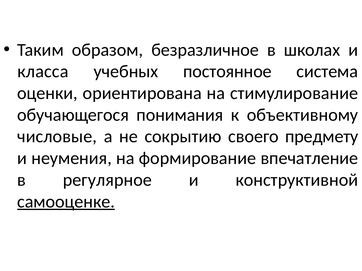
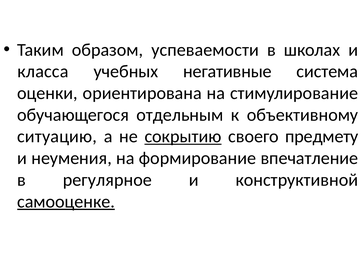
безразличное: безразличное -> успеваемости
постоянное: постоянное -> негативные
понимания: понимания -> отдельным
числовые: числовые -> ситуацию
сокрытию underline: none -> present
